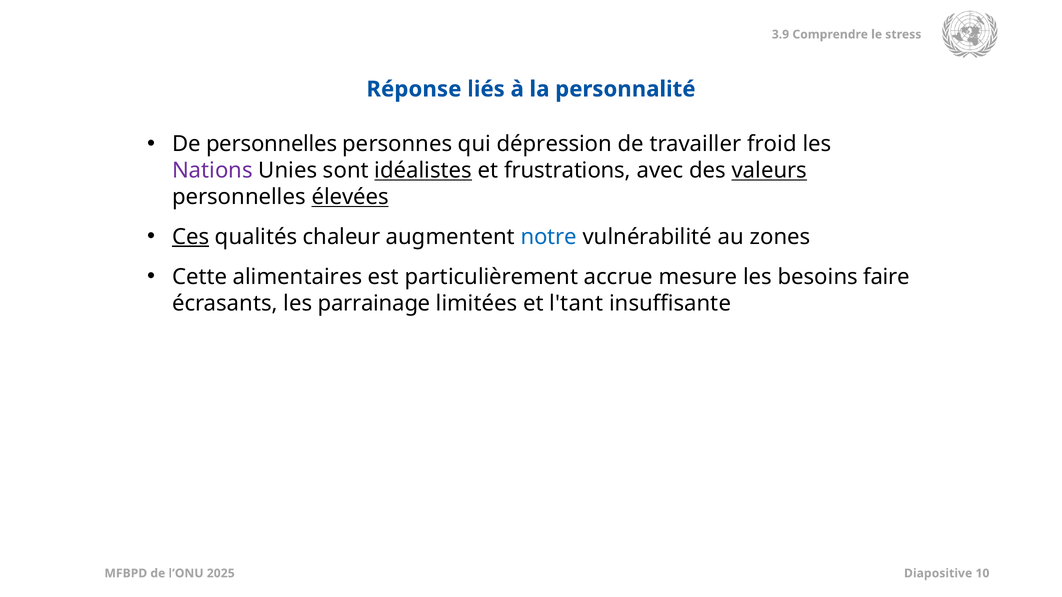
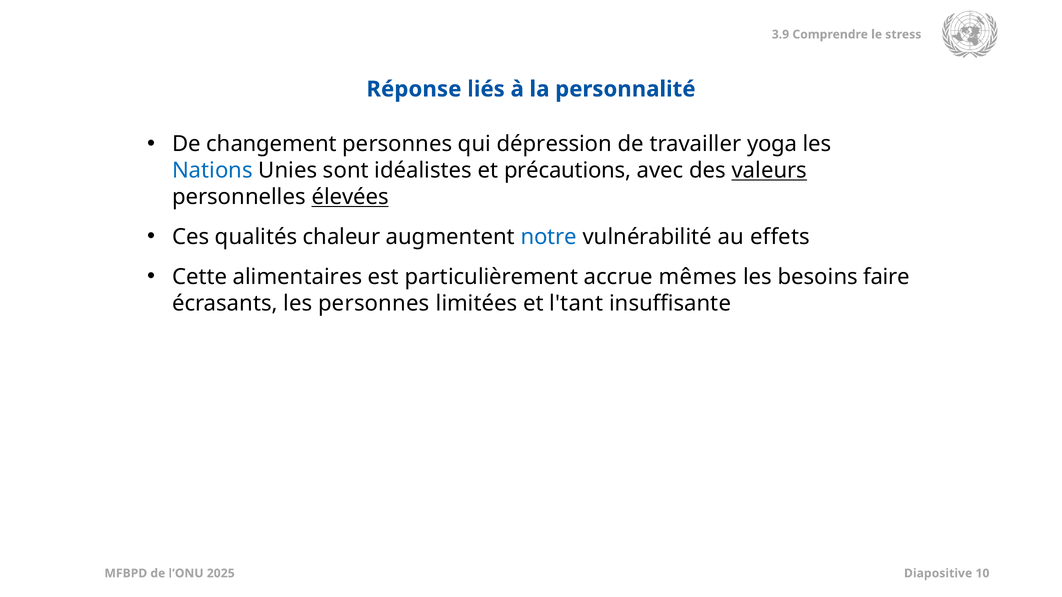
De personnelles: personnelles -> changement
froid: froid -> yoga
Nations colour: purple -> blue
idéalistes underline: present -> none
frustrations: frustrations -> précautions
Ces underline: present -> none
zones: zones -> effets
mesure: mesure -> mêmes
les parrainage: parrainage -> personnes
